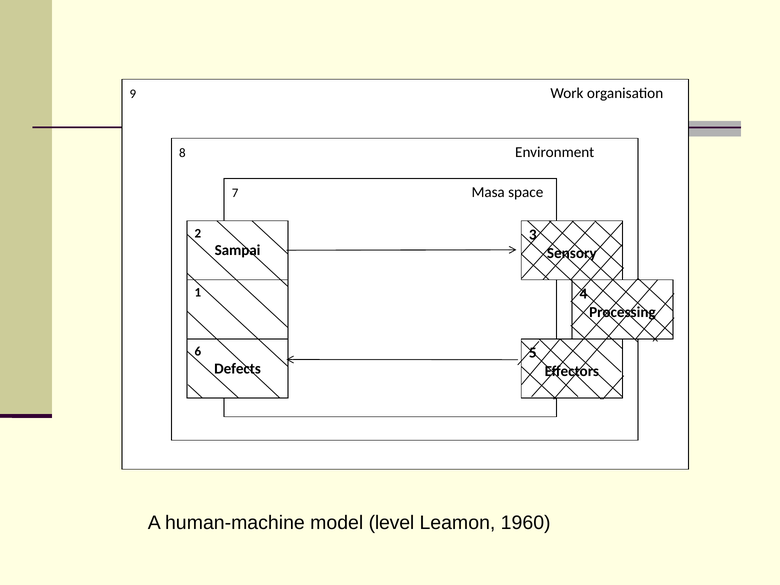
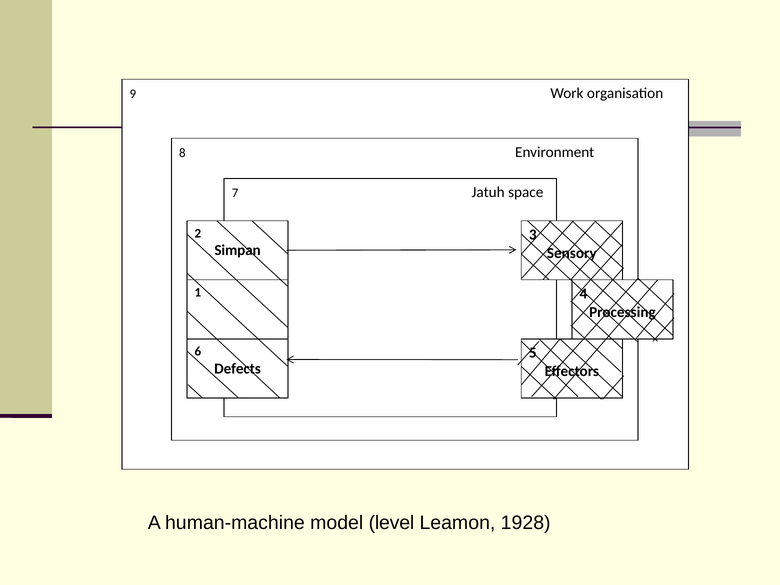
Masa: Masa -> Jatuh
Sampai: Sampai -> Simpan
1960: 1960 -> 1928
